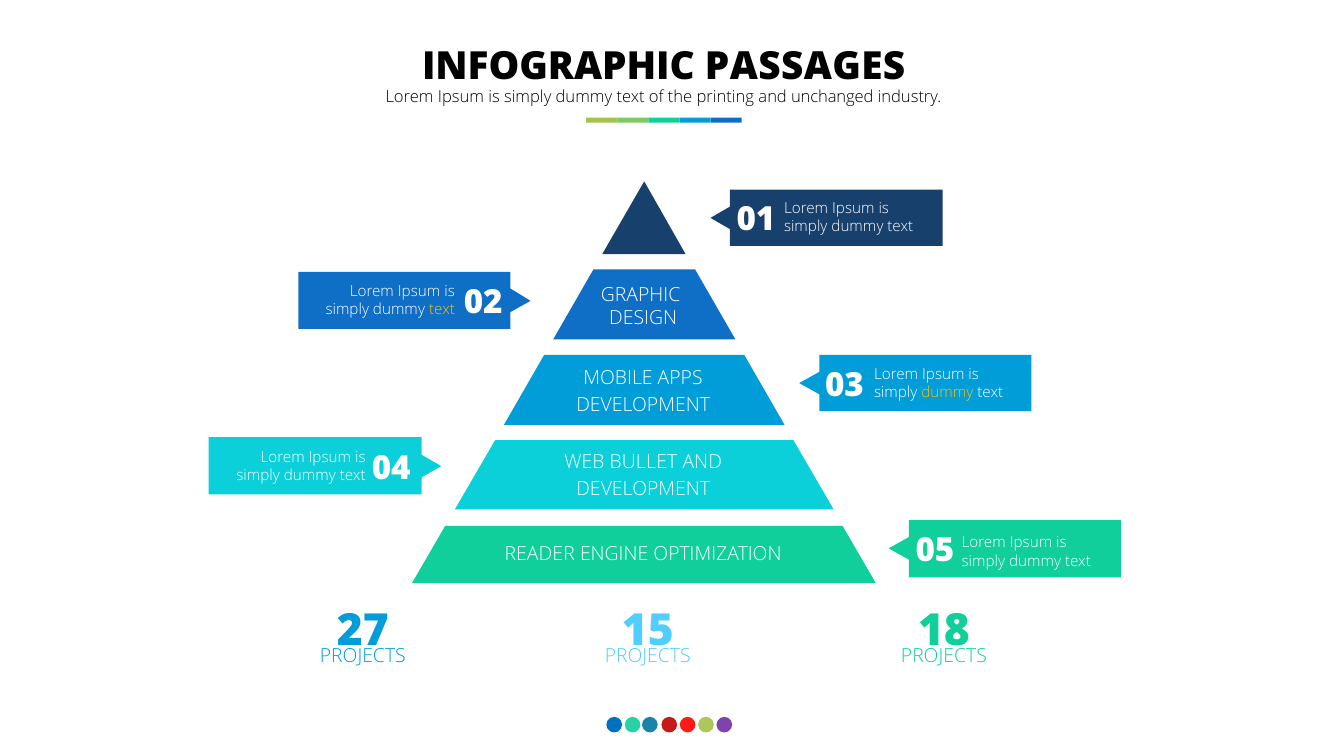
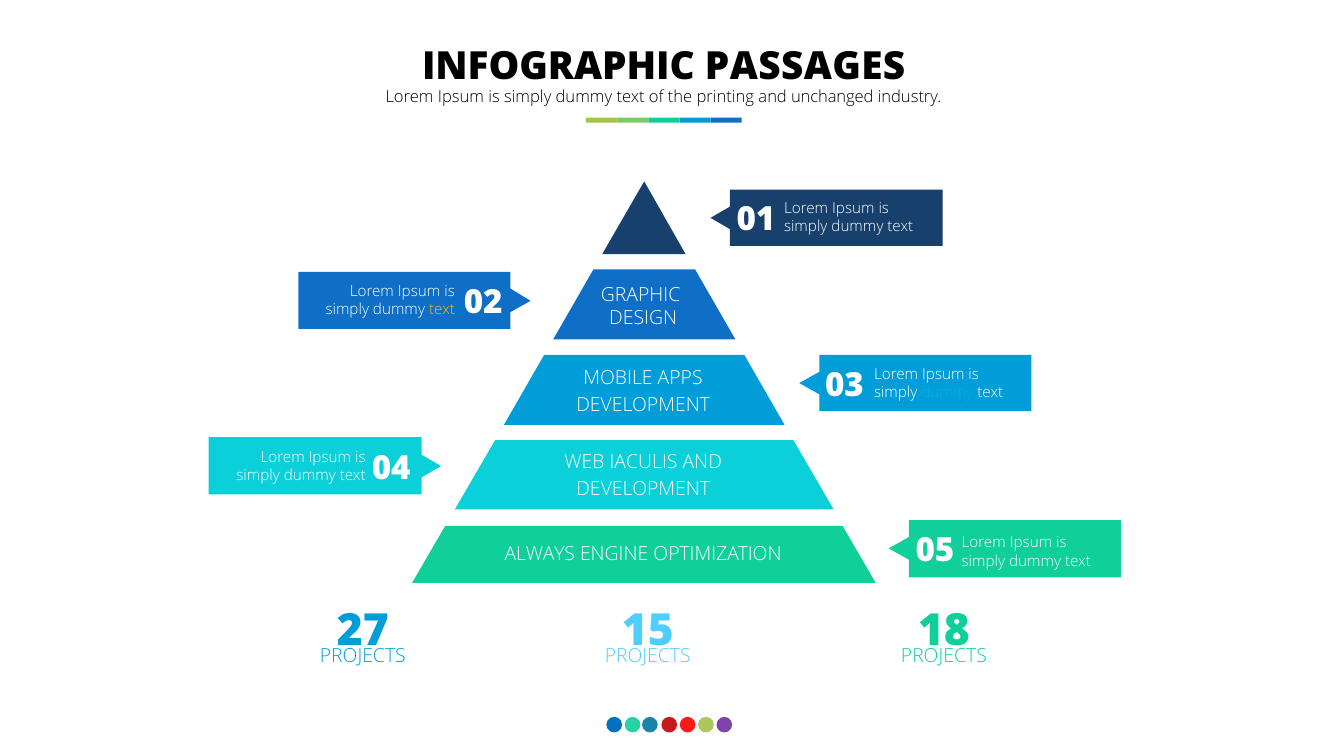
dummy at (947, 393) colour: yellow -> light blue
BULLET: BULLET -> IACULIS
READER: READER -> ALWAYS
